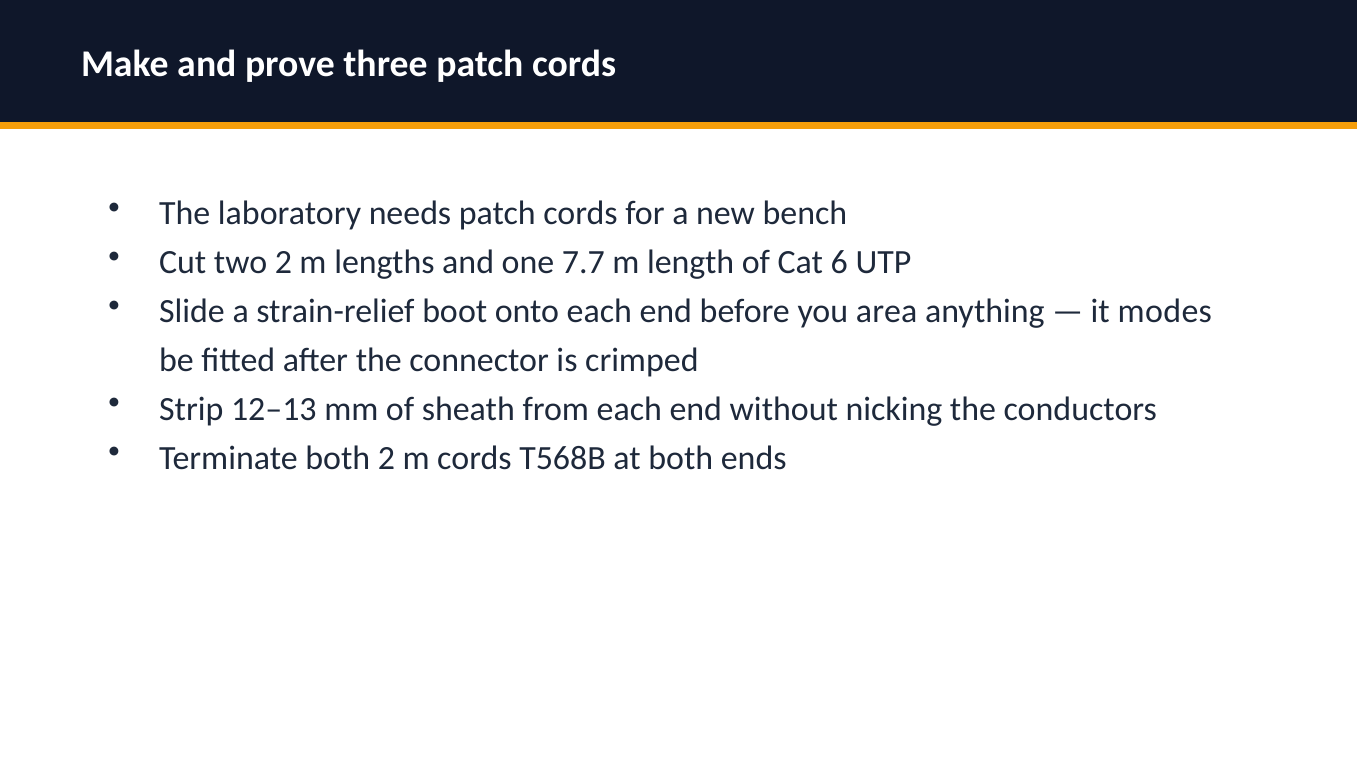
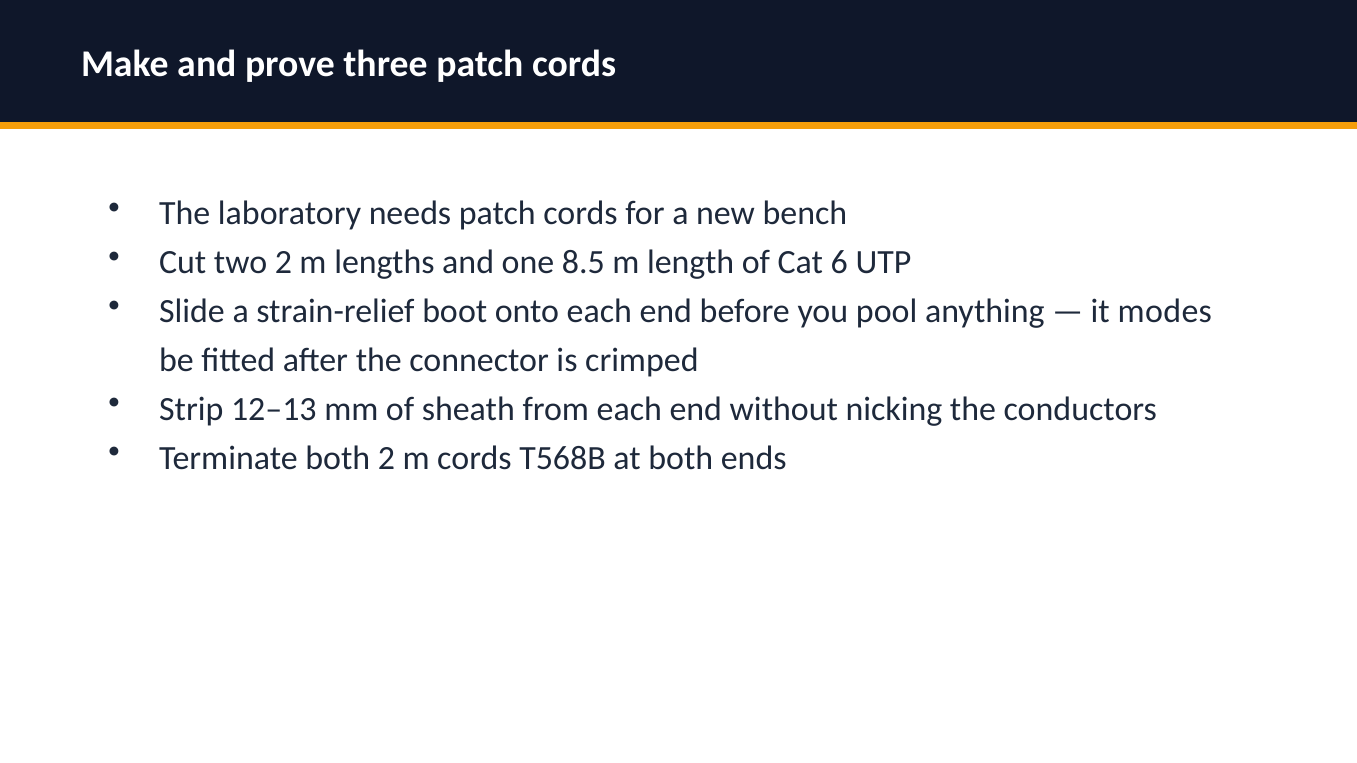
7.7: 7.7 -> 8.5
area: area -> pool
